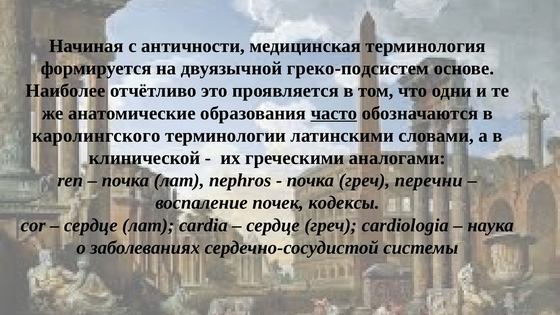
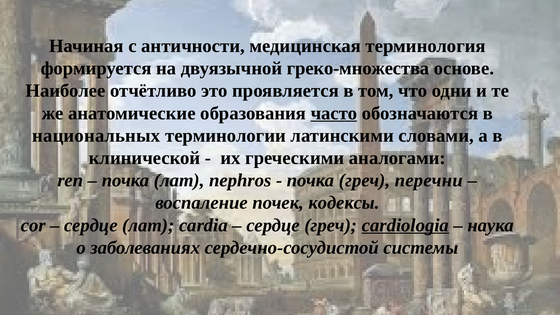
греко-подсистем: греко-подсистем -> греко-множества
каролингского: каролингского -> национальных
cardiologia underline: none -> present
